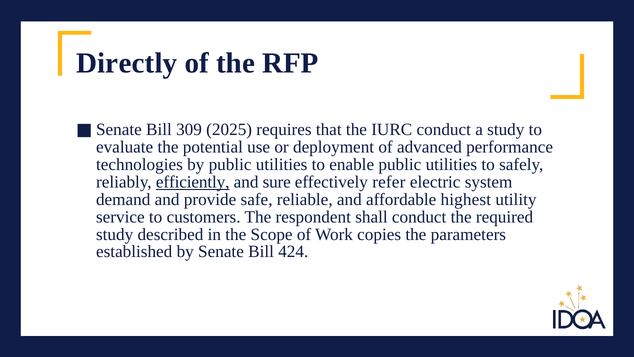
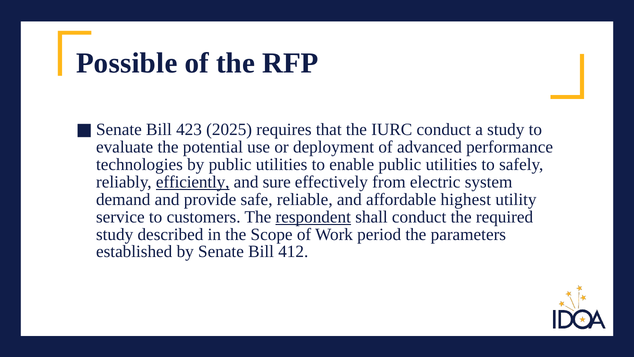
Directly: Directly -> Possible
309: 309 -> 423
refer: refer -> from
respondent underline: none -> present
copies: copies -> period
424: 424 -> 412
